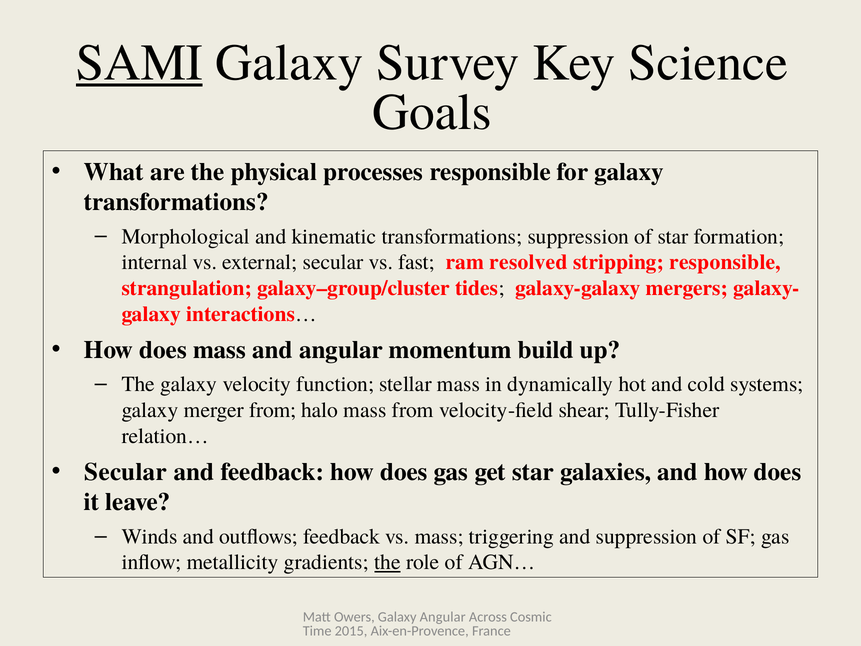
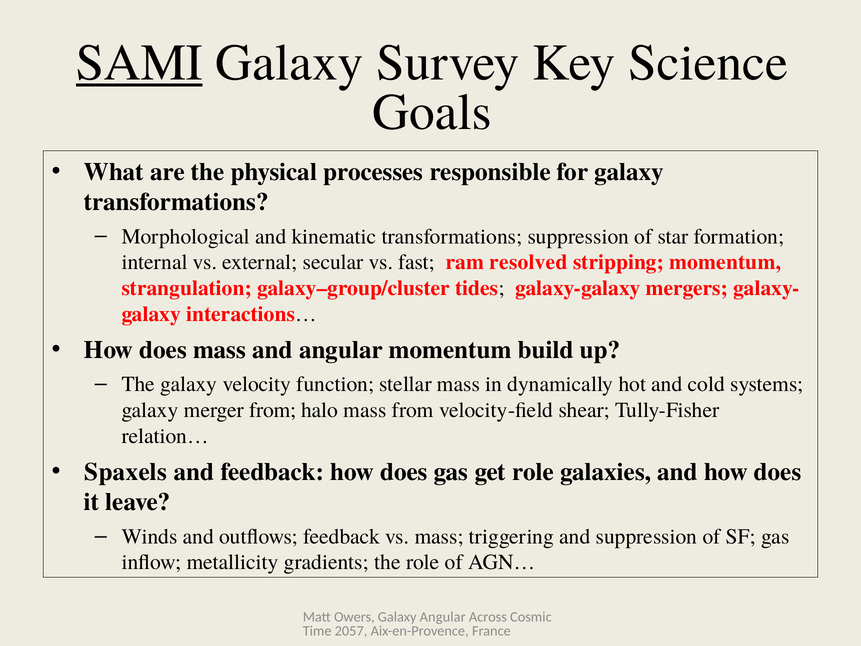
stripping responsible: responsible -> momentum
Secular at (126, 472): Secular -> Spaxels
get star: star -> role
the at (388, 562) underline: present -> none
2015: 2015 -> 2057
